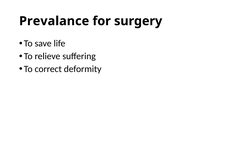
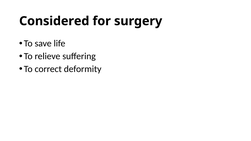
Prevalance: Prevalance -> Considered
